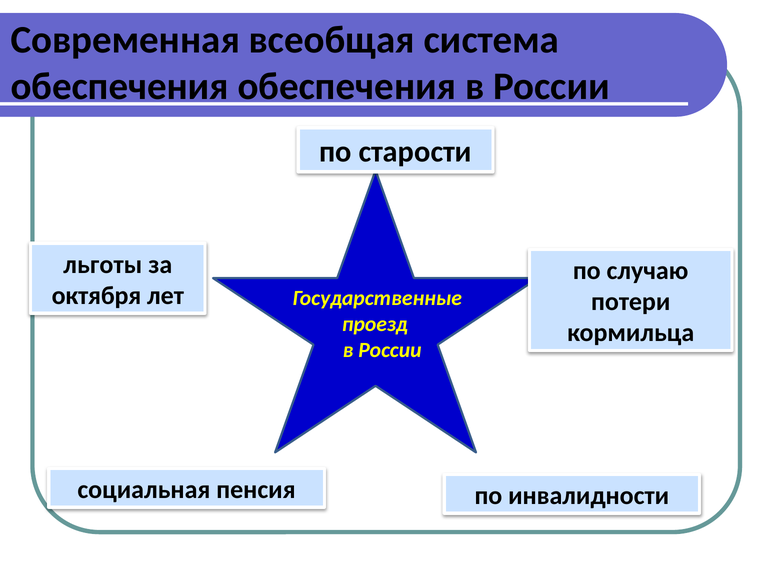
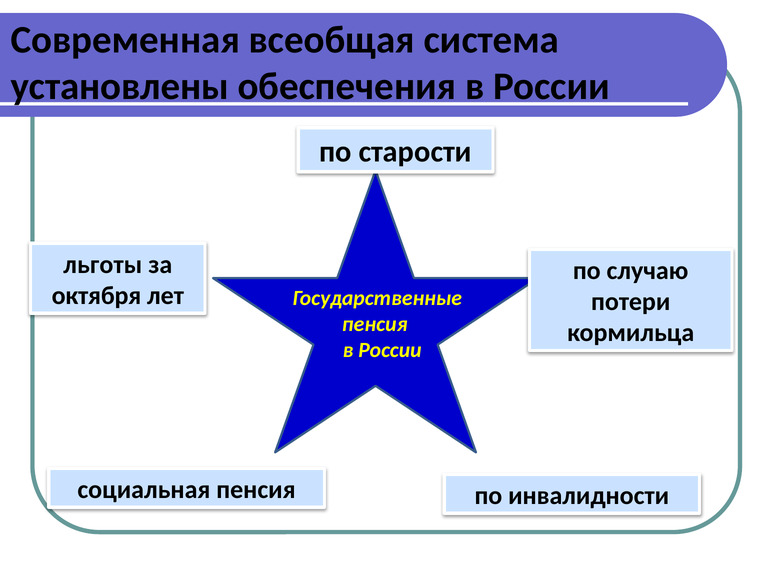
обеспечения at (120, 87): обеспечения -> установлены
проезд at (375, 324): проезд -> пенсия
